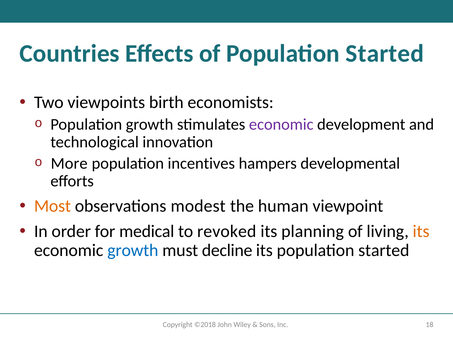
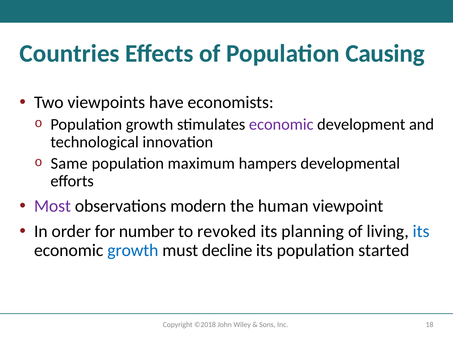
of Population Started: Started -> Causing
birth: birth -> have
More: More -> Same
incentives: incentives -> maximum
Most colour: orange -> purple
modest: modest -> modern
medical: medical -> number
its at (421, 231) colour: orange -> blue
